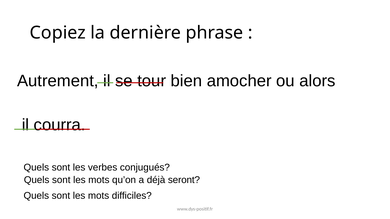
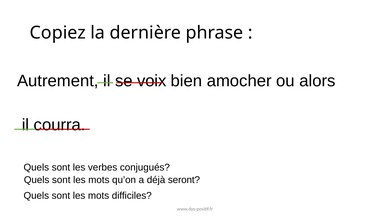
tour: tour -> voix
